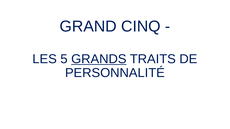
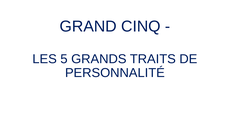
GRANDS underline: present -> none
